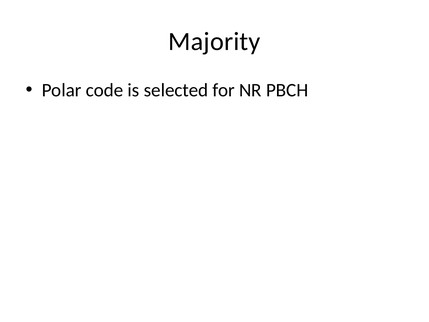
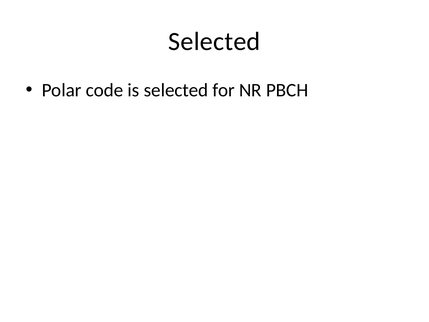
Majority at (214, 42): Majority -> Selected
